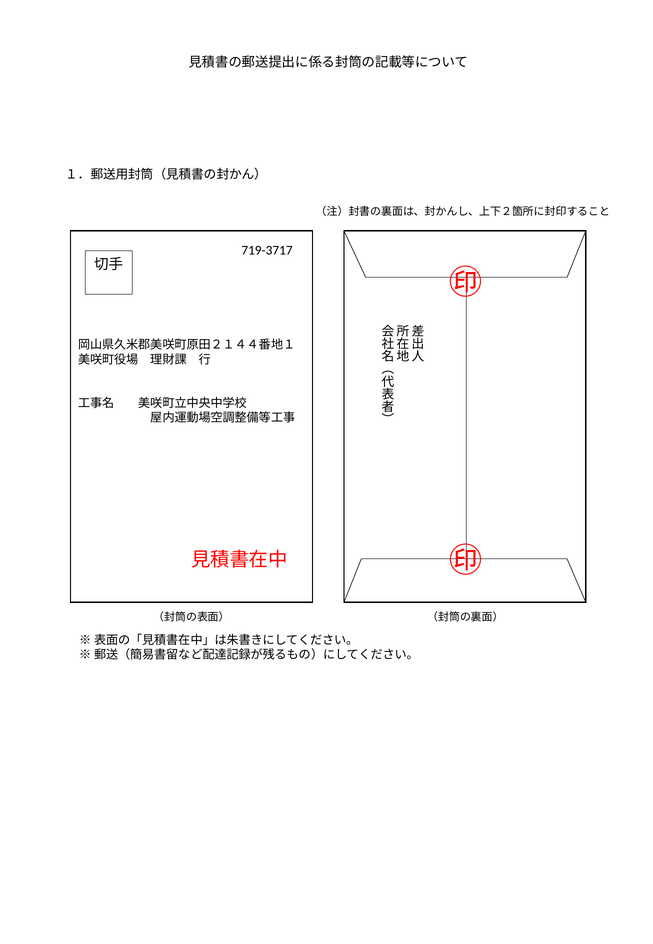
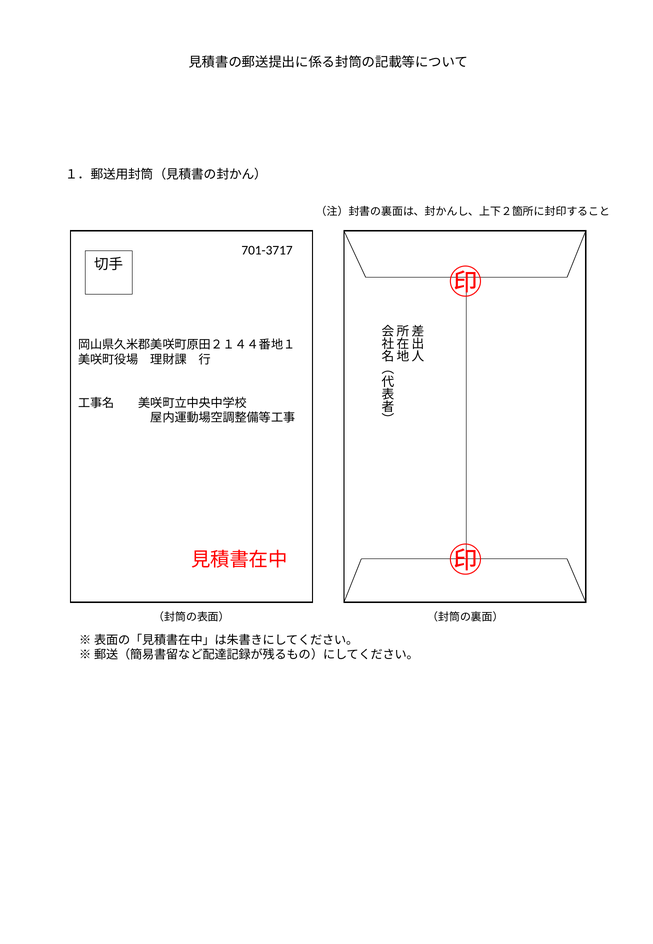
719-3717: 719-3717 -> 701-3717
